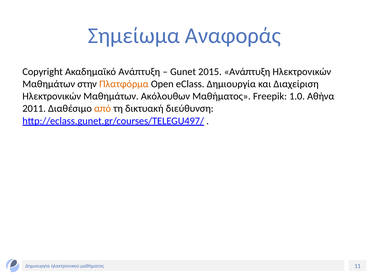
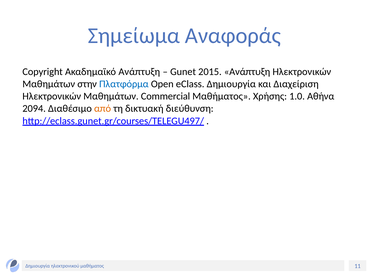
Πλατφόρμα colour: orange -> blue
Ακόλουθων: Ακόλουθων -> Commercial
Freepik: Freepik -> Χρήσης
2011: 2011 -> 2094
